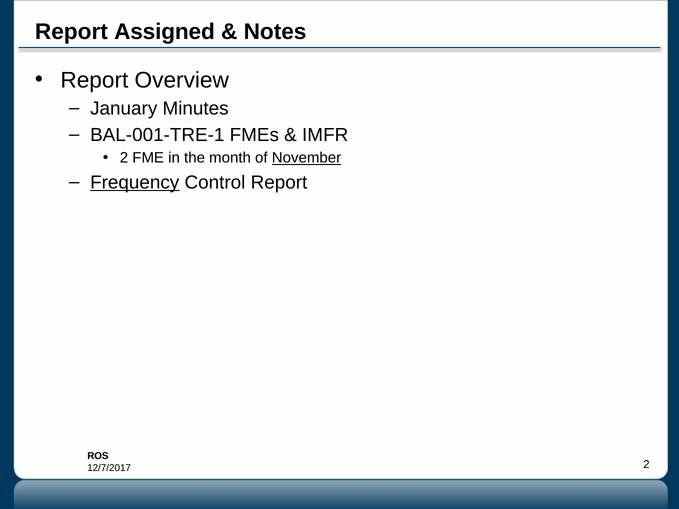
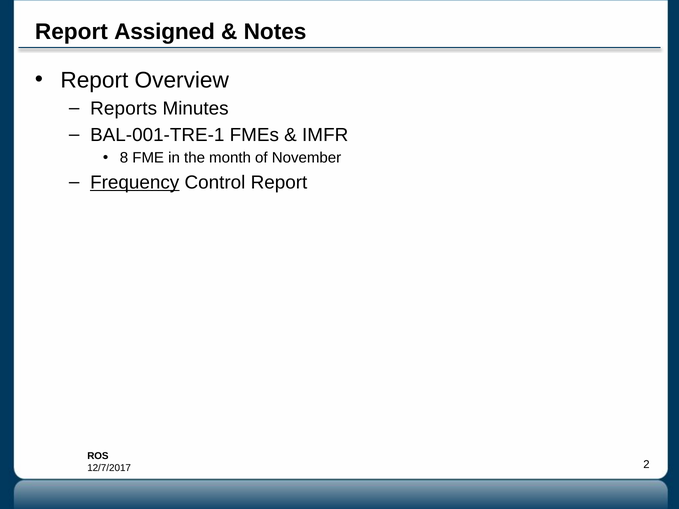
January: January -> Reports
2 at (124, 158): 2 -> 8
November underline: present -> none
